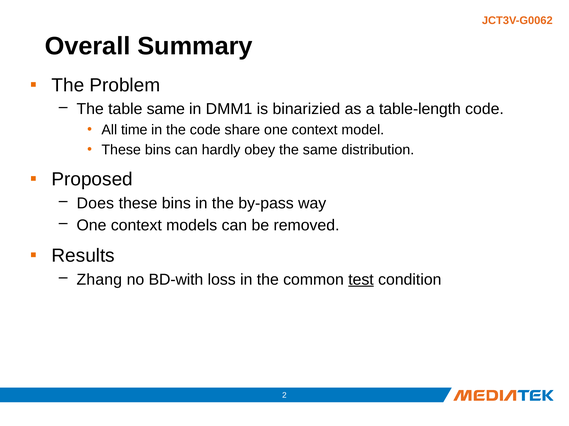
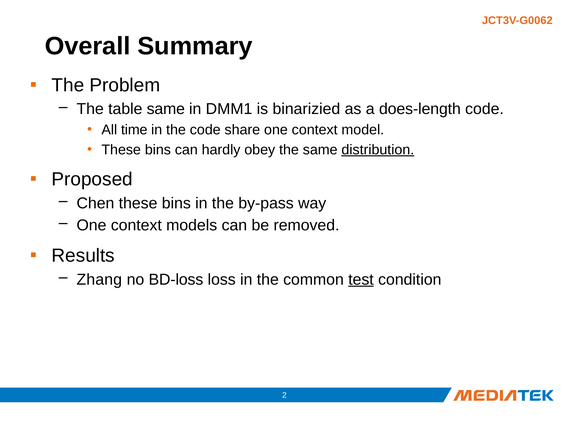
table-length: table-length -> does-length
distribution underline: none -> present
Does: Does -> Chen
BD-with: BD-with -> BD-loss
